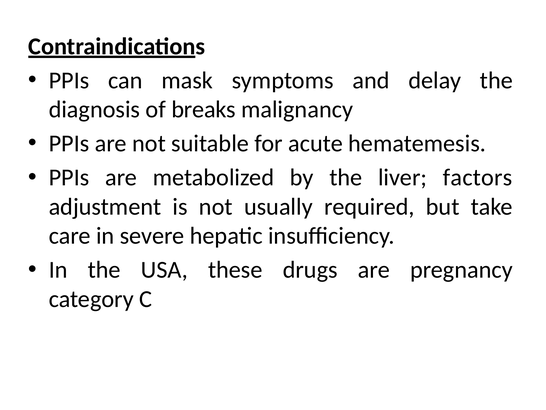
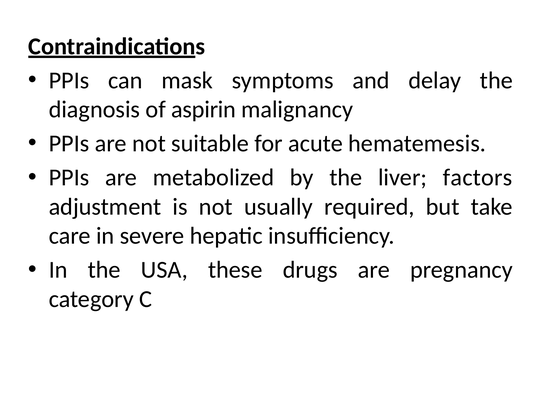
breaks: breaks -> aspirin
